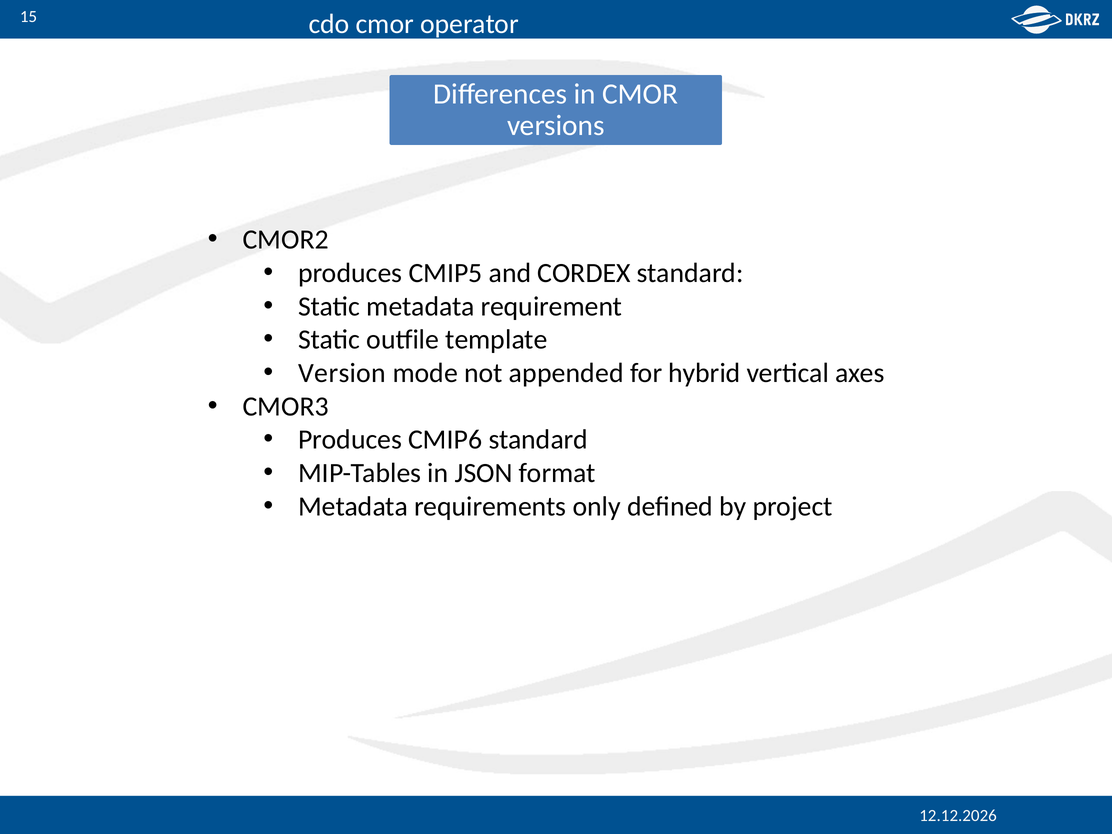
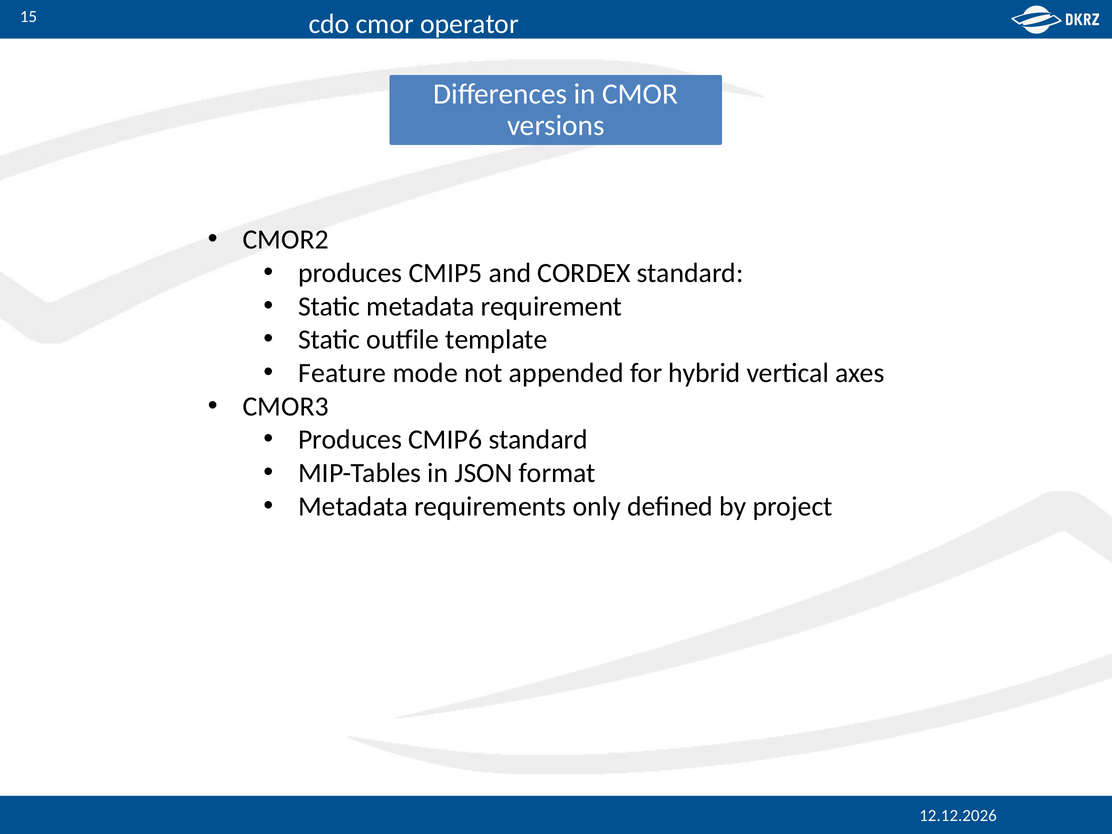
Version: Version -> Feature
